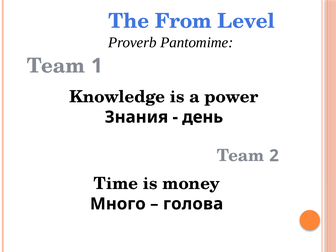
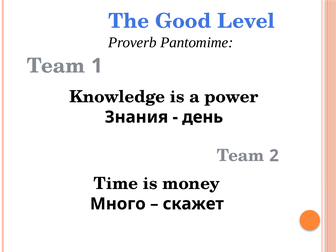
From: From -> Good
голова: голова -> скажет
